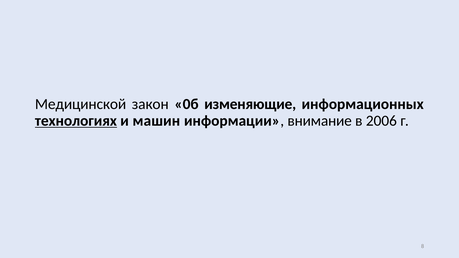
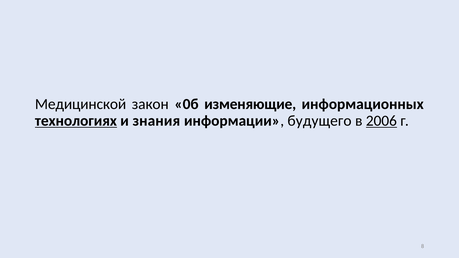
машин: машин -> знания
внимание: внимание -> будущего
2006 underline: none -> present
